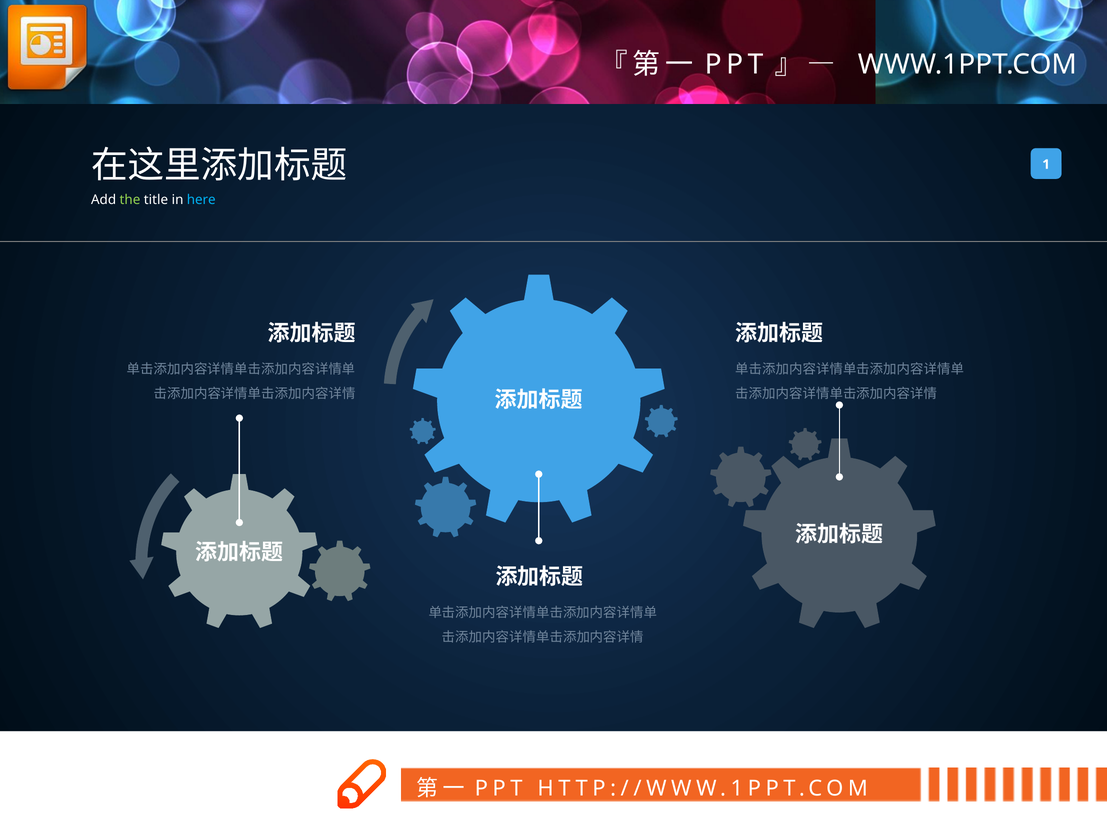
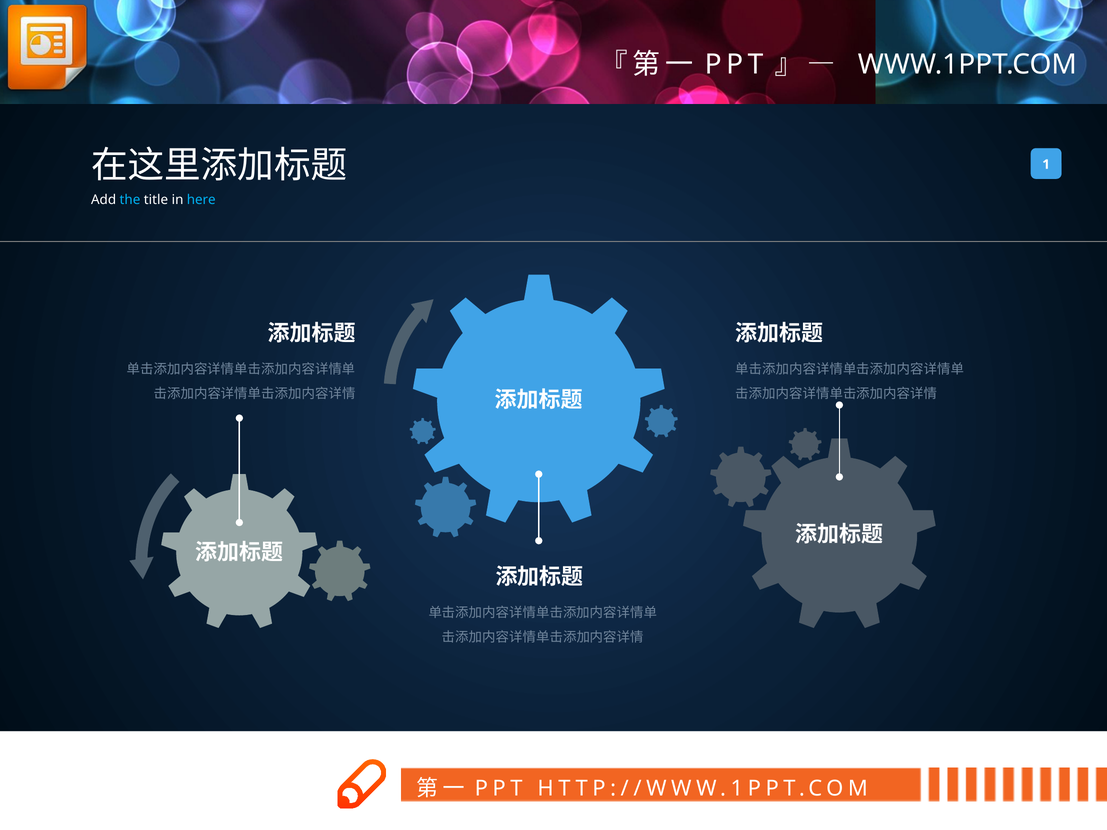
the colour: light green -> light blue
